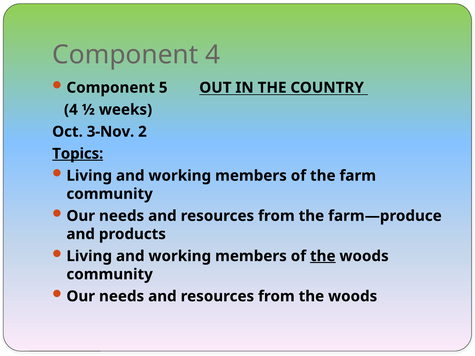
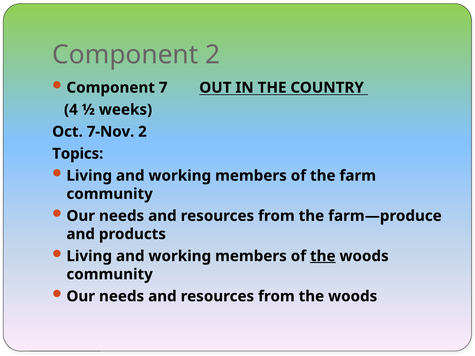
Component 4: 4 -> 2
5: 5 -> 7
3-Nov: 3-Nov -> 7-Nov
Topics underline: present -> none
